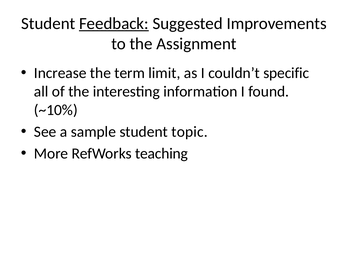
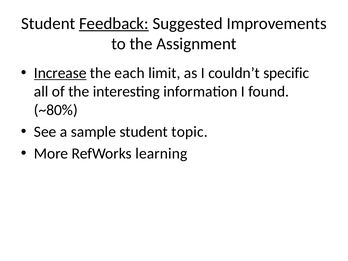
Increase underline: none -> present
term: term -> each
~10%: ~10% -> ~80%
teaching: teaching -> learning
